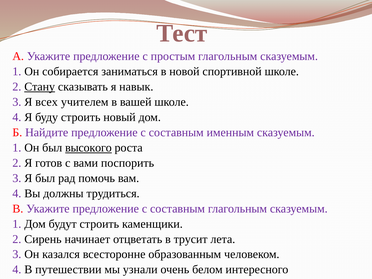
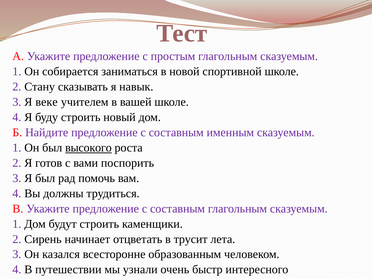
Стану underline: present -> none
всех: всех -> веке
белом: белом -> быстр
